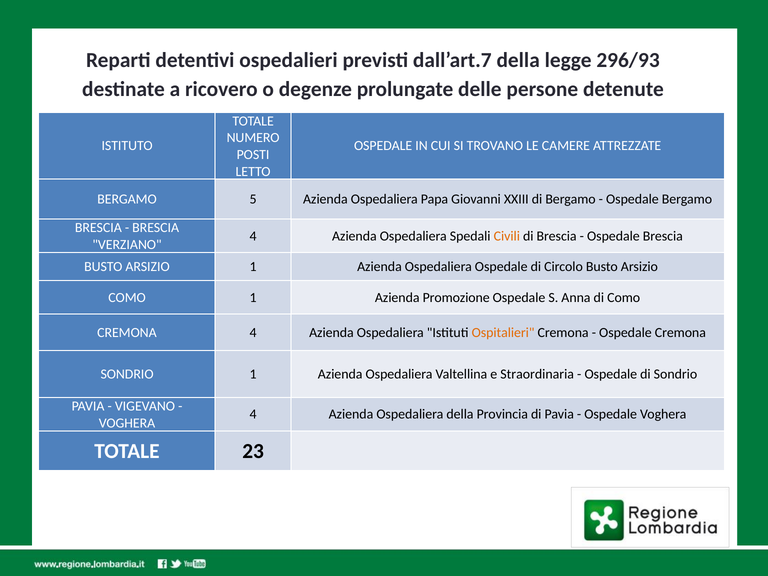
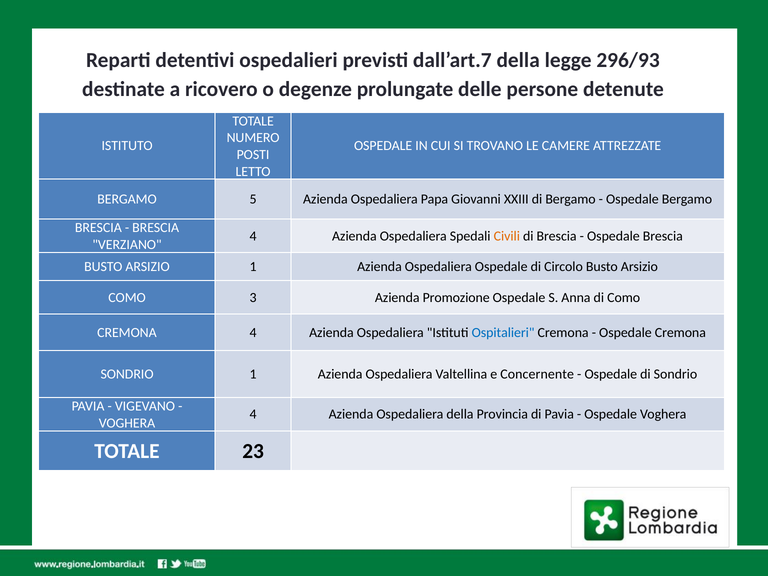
COMO 1: 1 -> 3
Ospitalieri colour: orange -> blue
Straordinaria: Straordinaria -> Concernente
